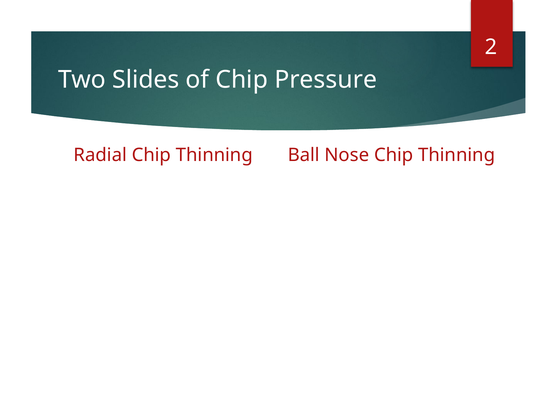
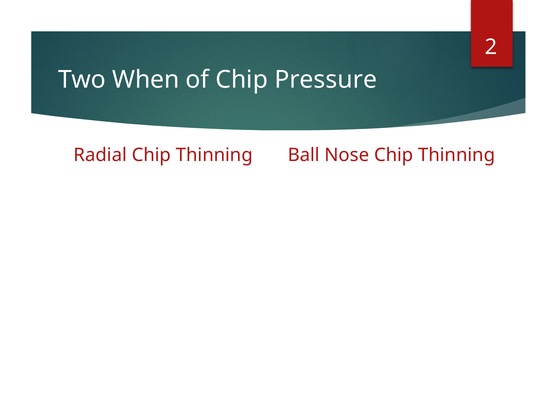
Slides: Slides -> When
